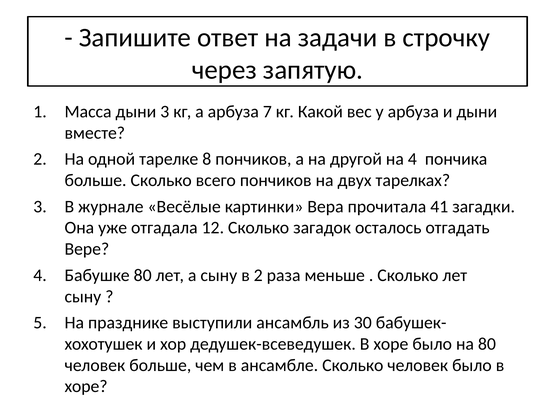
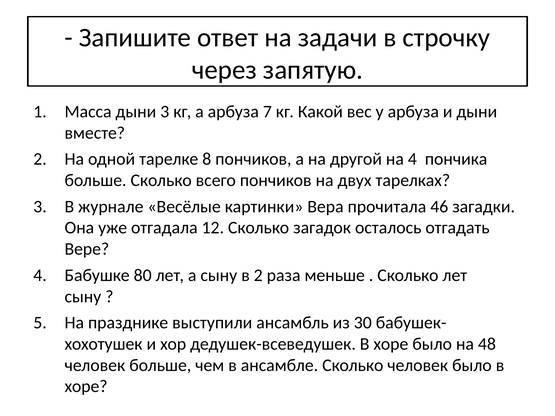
41: 41 -> 46
на 80: 80 -> 48
